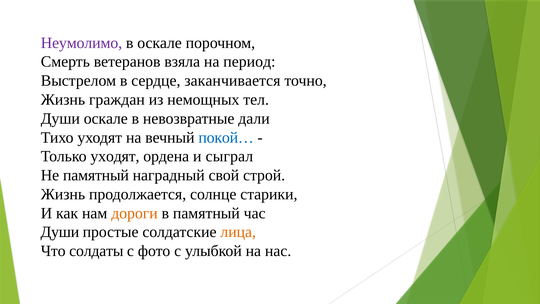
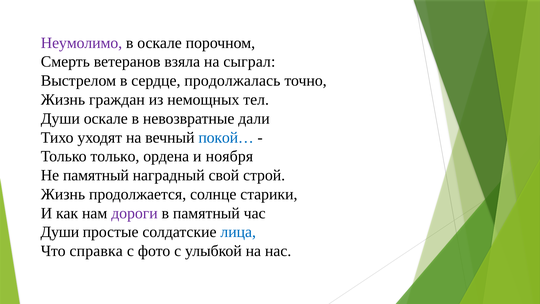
период: период -> сыграл
заканчивается: заканчивается -> продолжалась
Только уходят: уходят -> только
сыграл: сыграл -> ноября
дороги colour: orange -> purple
лица colour: orange -> blue
солдаты: солдаты -> справка
